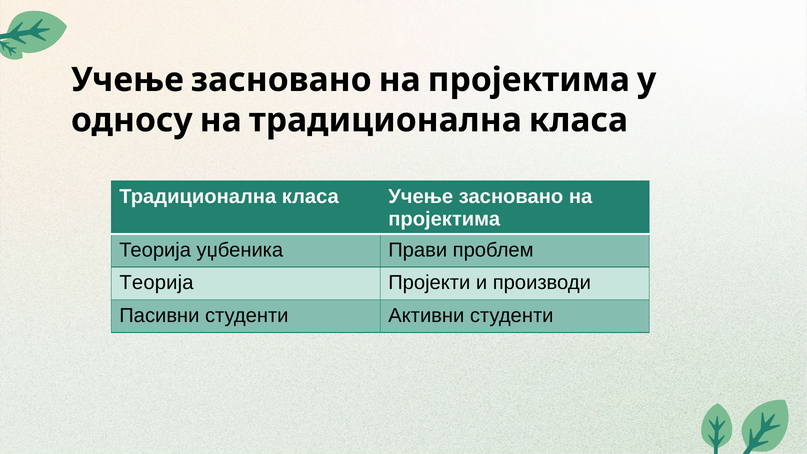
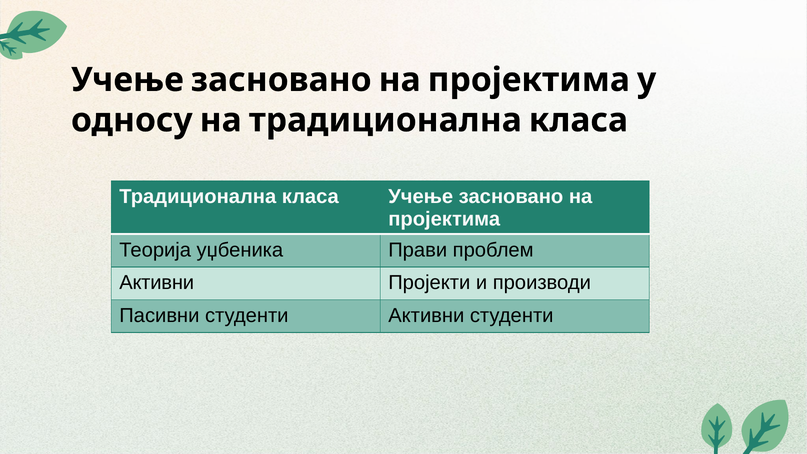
Теорија at (157, 283): Теорија -> Активни
